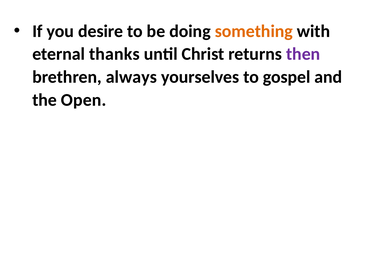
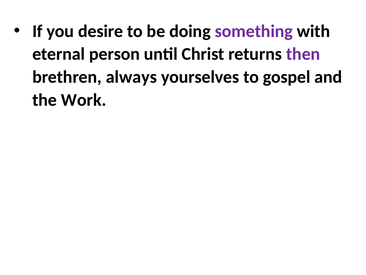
something colour: orange -> purple
thanks: thanks -> person
Open: Open -> Work
